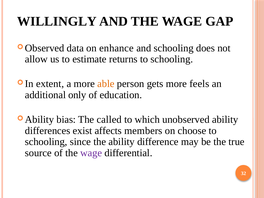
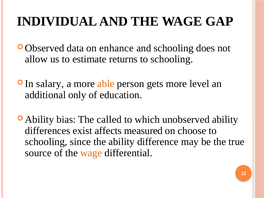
WILLINGLY: WILLINGLY -> INDIVIDUAL
extent: extent -> salary
feels: feels -> level
members: members -> measured
wage at (91, 153) colour: purple -> orange
